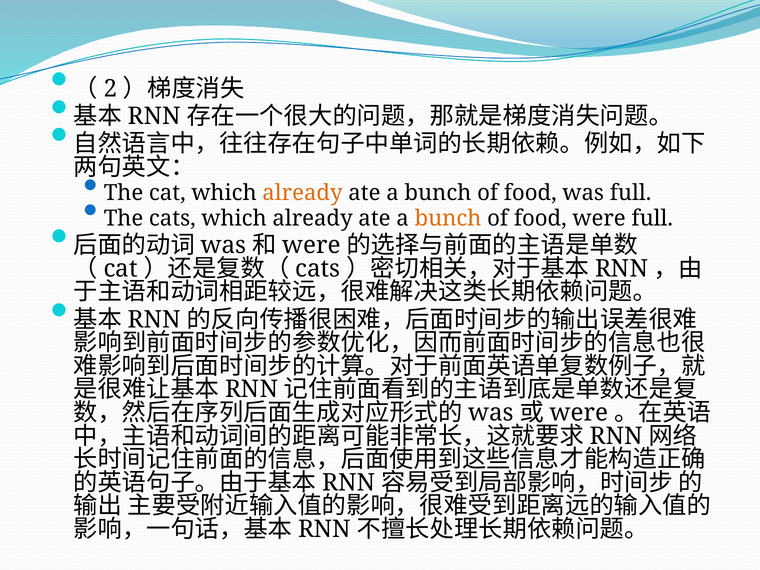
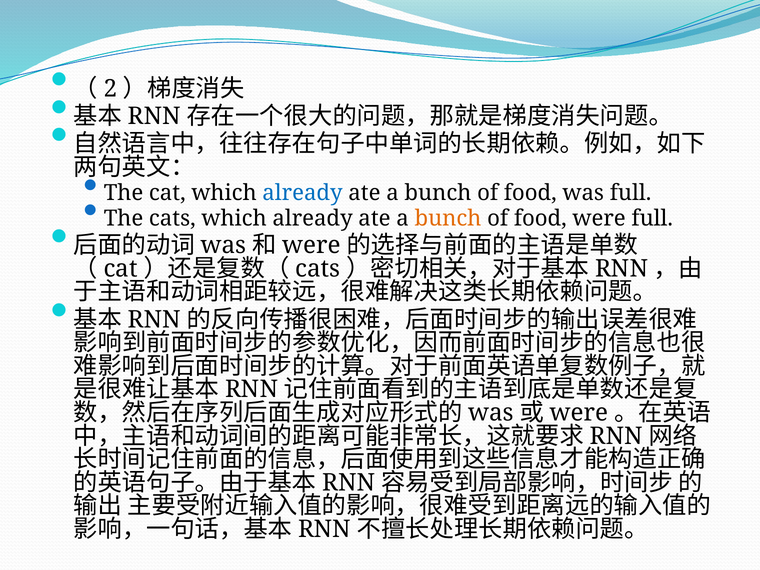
already at (302, 193) colour: orange -> blue
